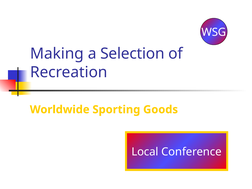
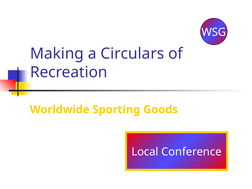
Selection: Selection -> Circulars
